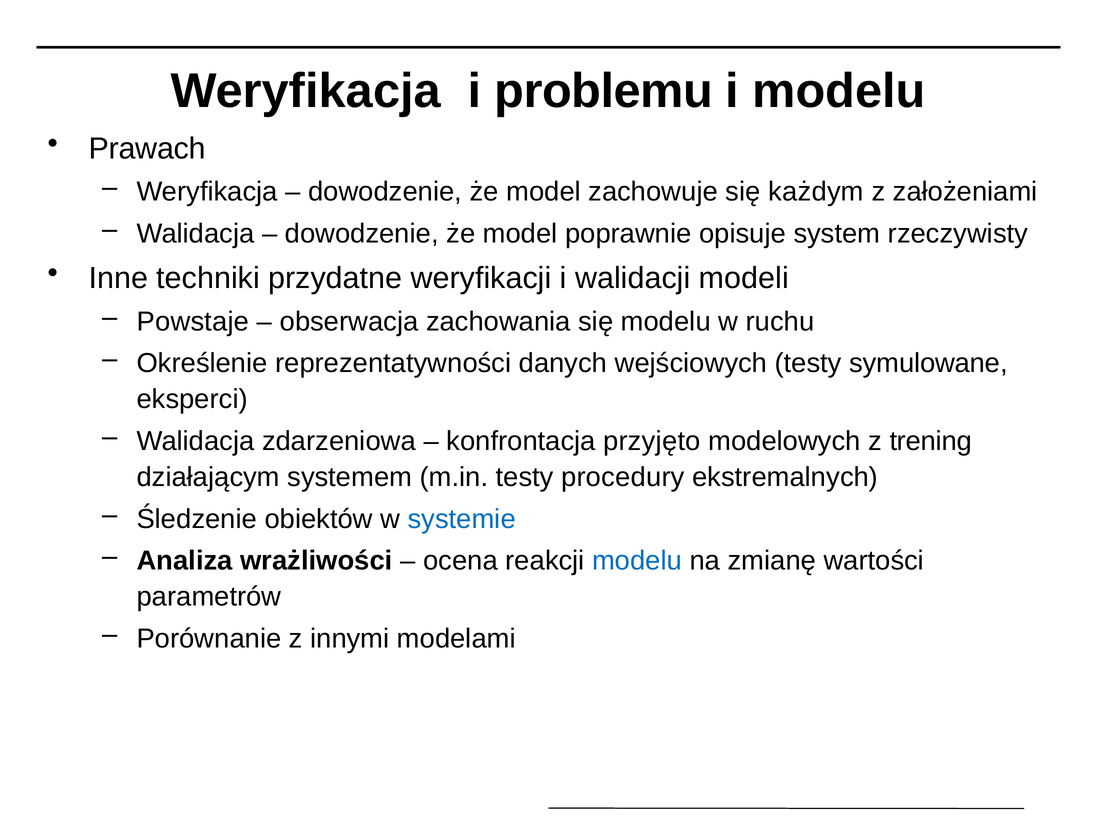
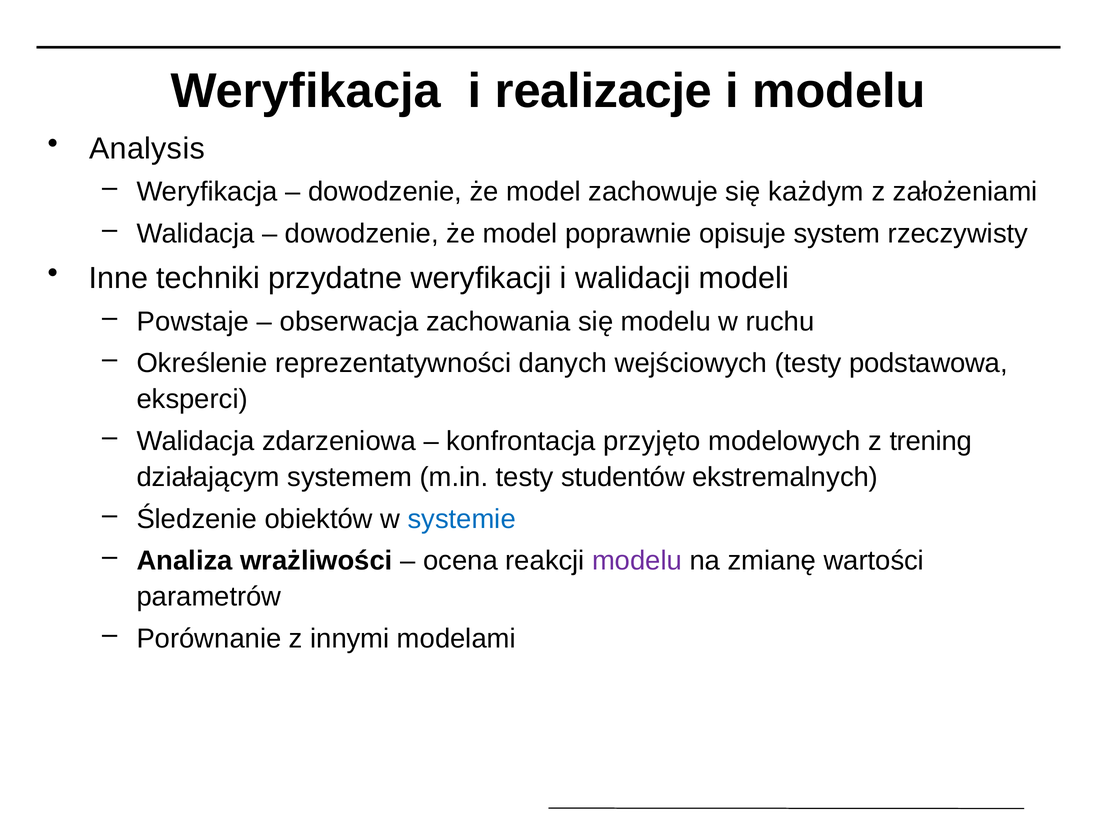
problemu: problemu -> realizacje
Prawach: Prawach -> Analysis
symulowane: symulowane -> podstawowa
procedury: procedury -> studentów
modelu at (637, 561) colour: blue -> purple
